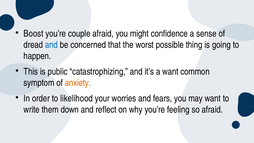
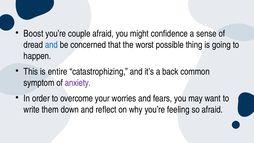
public: public -> entire
a want: want -> back
anxiety colour: orange -> purple
likelihood: likelihood -> overcome
